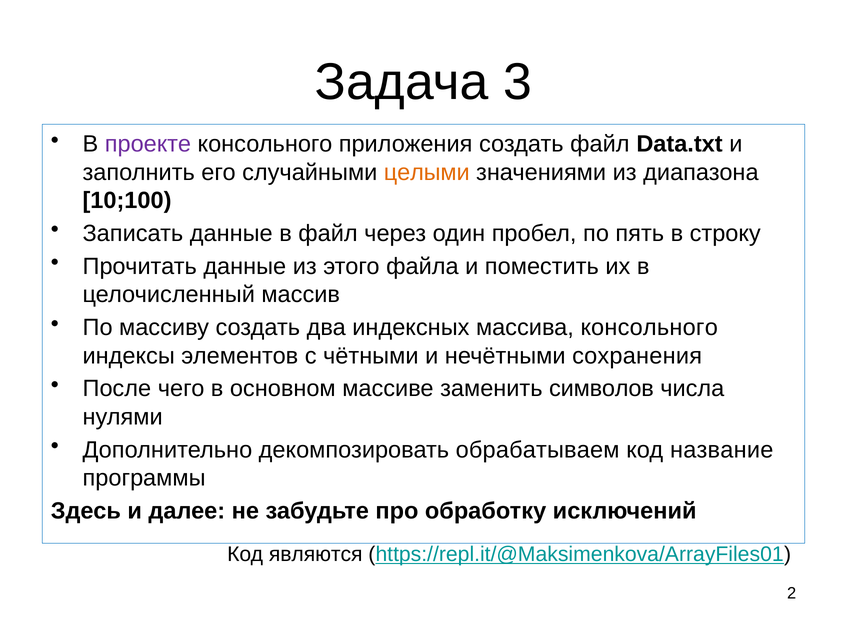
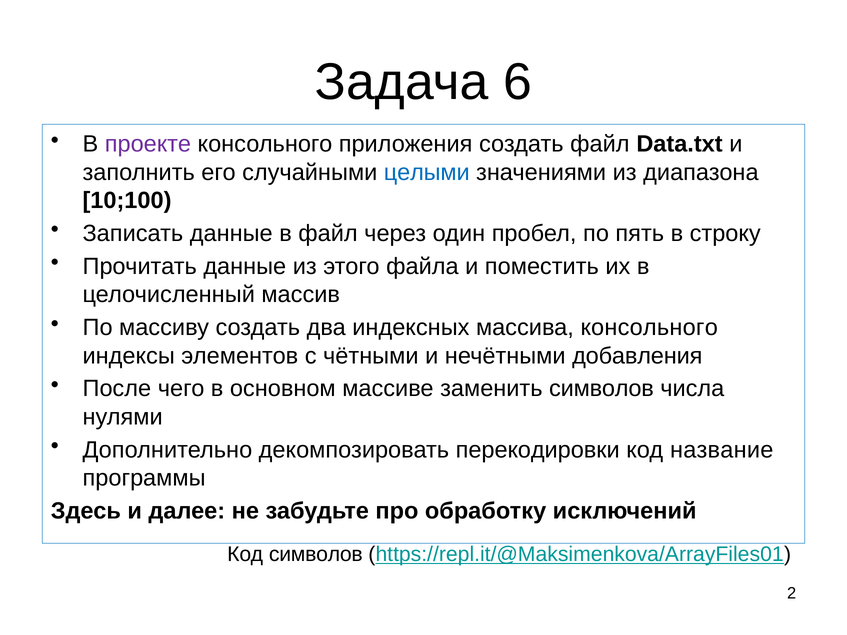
3: 3 -> 6
целыми colour: orange -> blue
сохранения: сохранения -> добавления
обрабатываем: обрабатываем -> перекодировки
Код являются: являются -> символов
